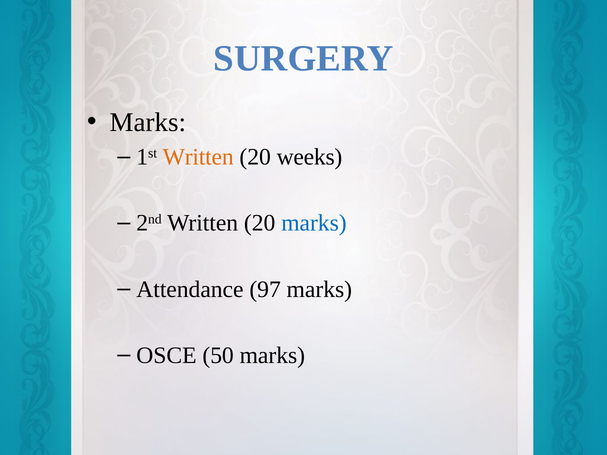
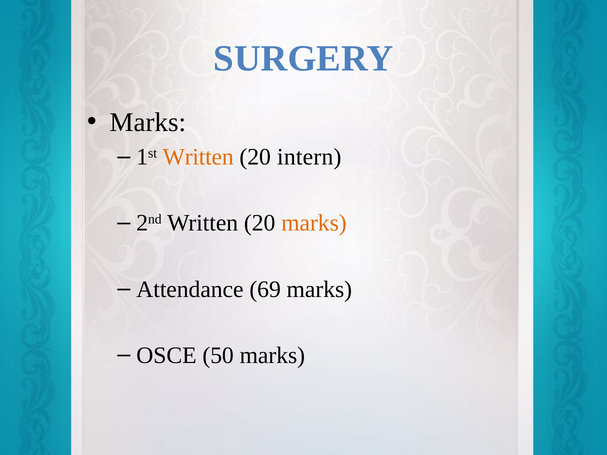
weeks: weeks -> intern
marks at (314, 223) colour: blue -> orange
97: 97 -> 69
